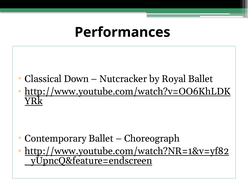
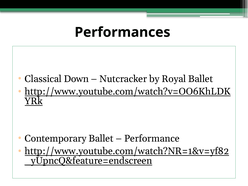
Choreograph: Choreograph -> Performance
